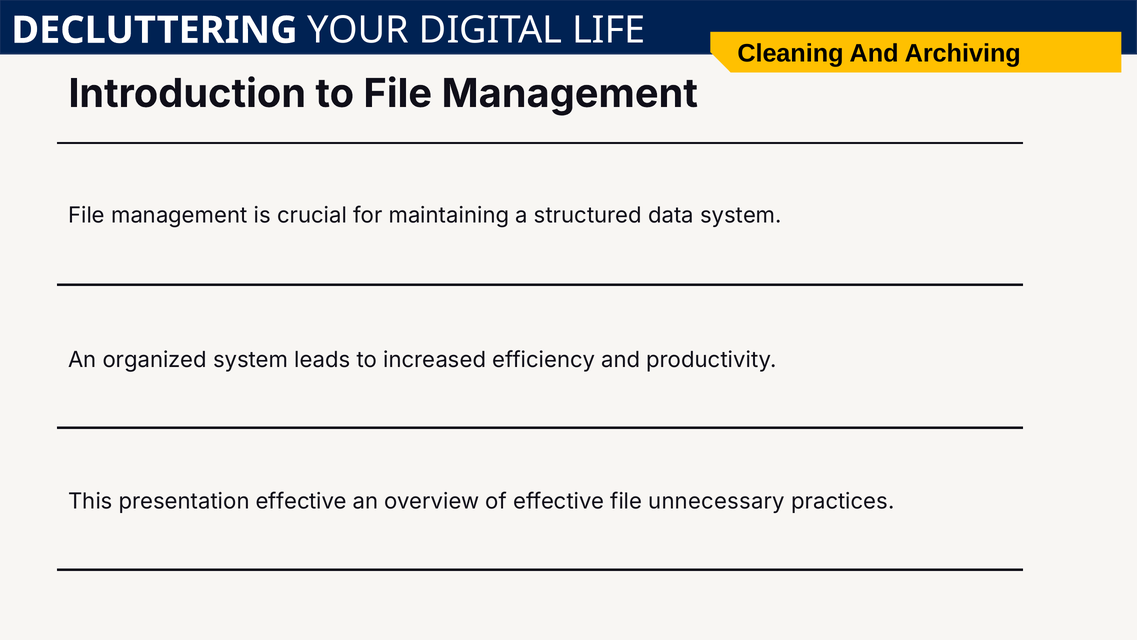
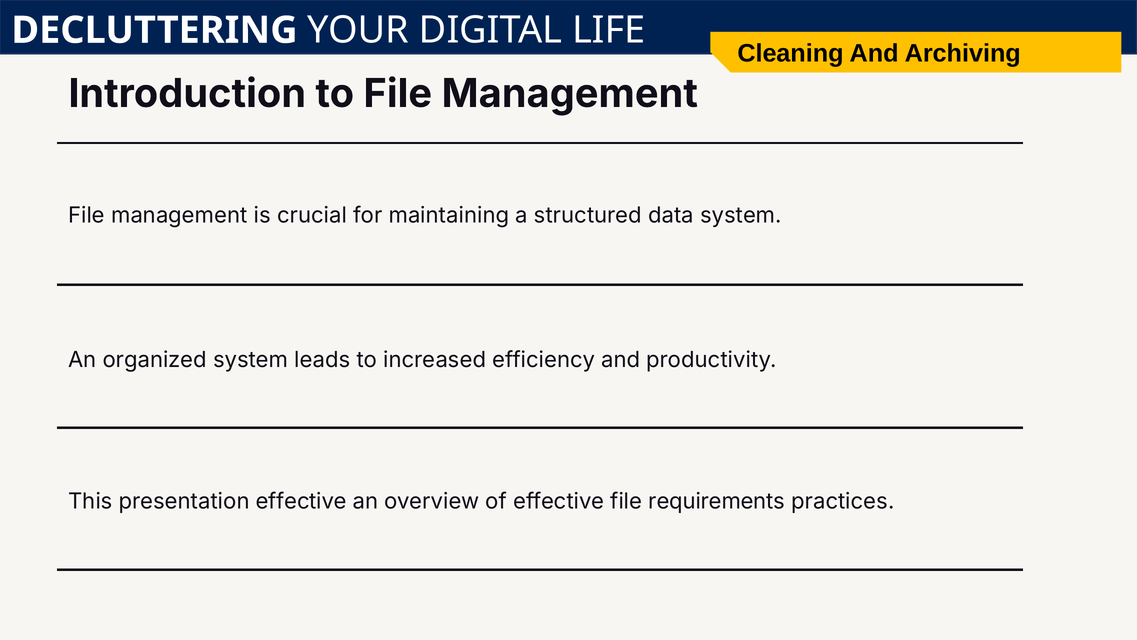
unnecessary: unnecessary -> requirements
